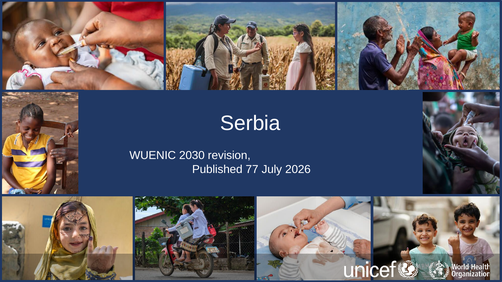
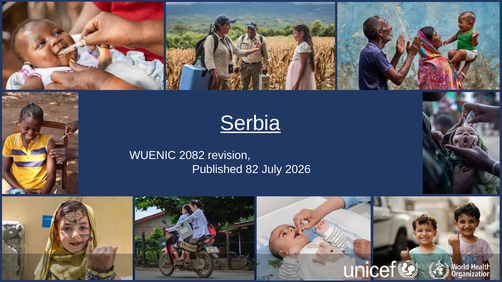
Serbia underline: none -> present
2030: 2030 -> 2082
77: 77 -> 82
